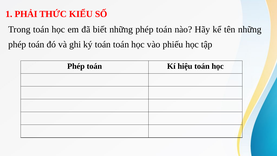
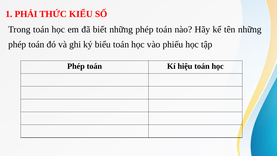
ký toán: toán -> biểu
